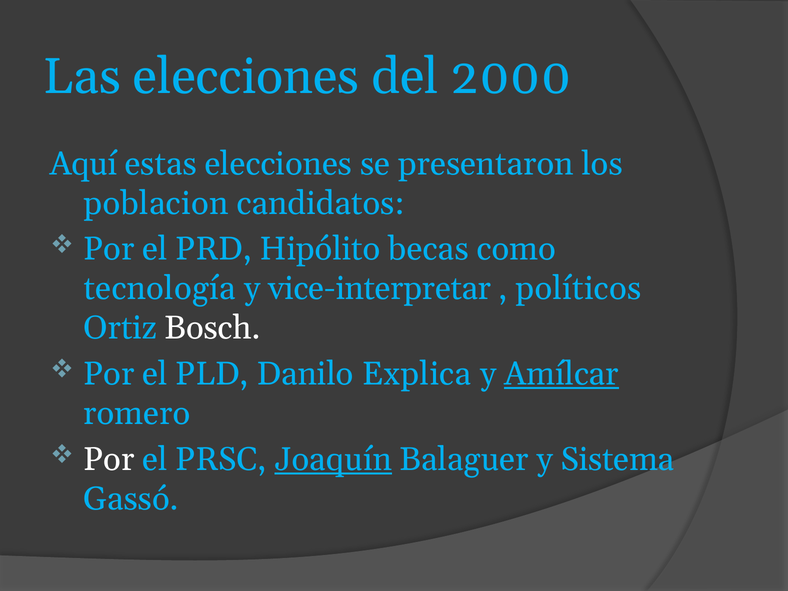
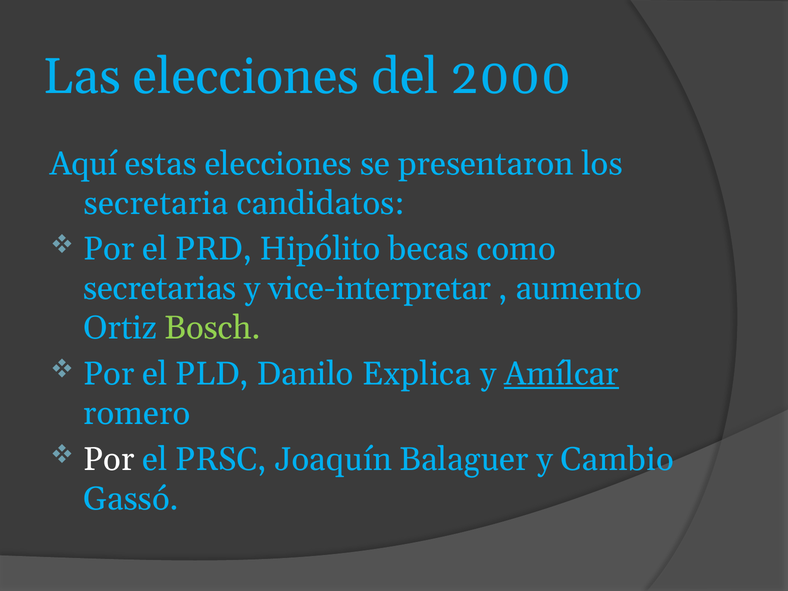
poblacion: poblacion -> secretaria
tecnología: tecnología -> secretarias
políticos: políticos -> aumento
Bosch colour: white -> light green
Joaquín underline: present -> none
Sistema: Sistema -> Cambio
